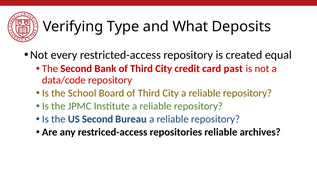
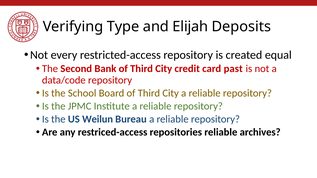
What: What -> Elijah
US Second: Second -> Weilun
